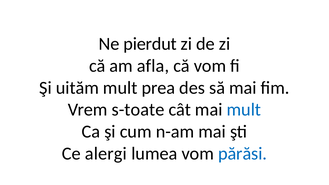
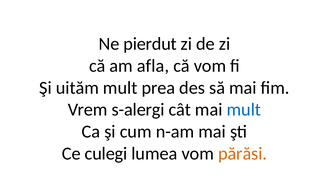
s-toate: s-toate -> s-alergi
alergi: alergi -> culegi
părăsi colour: blue -> orange
